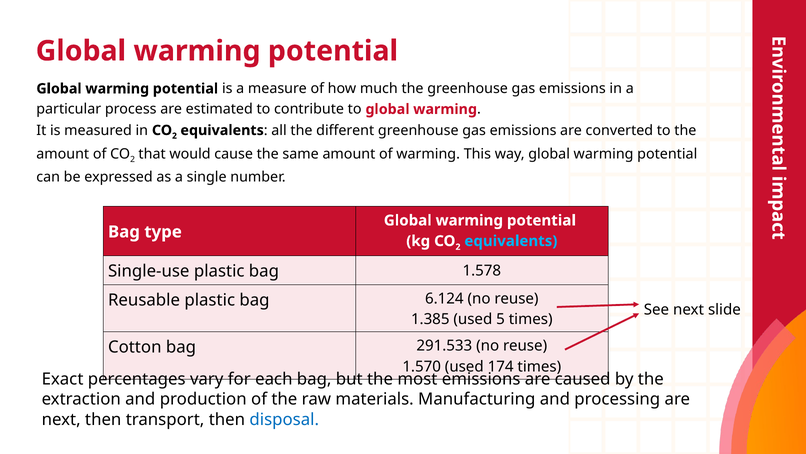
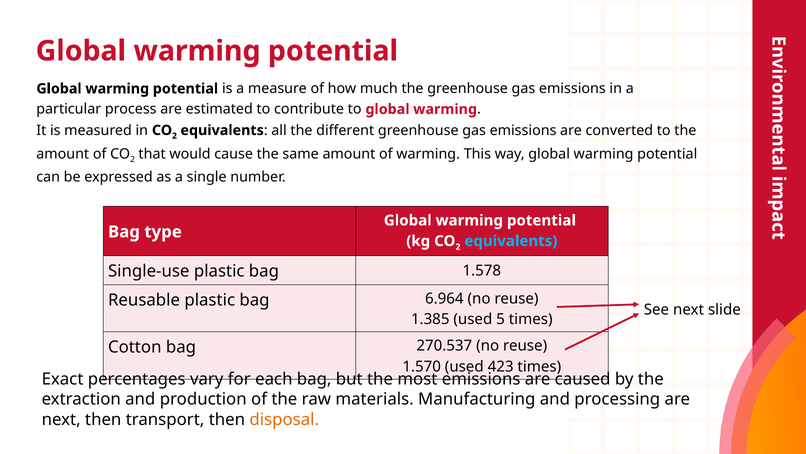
6.124: 6.124 -> 6.964
291.533: 291.533 -> 270.537
174: 174 -> 423
disposal colour: blue -> orange
